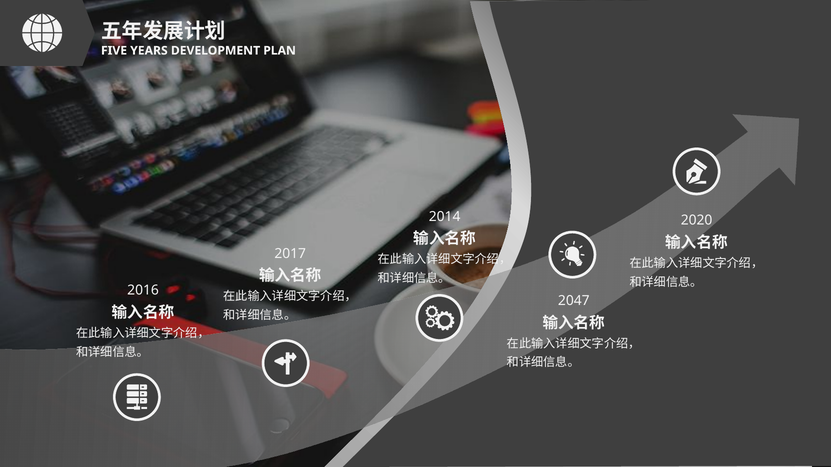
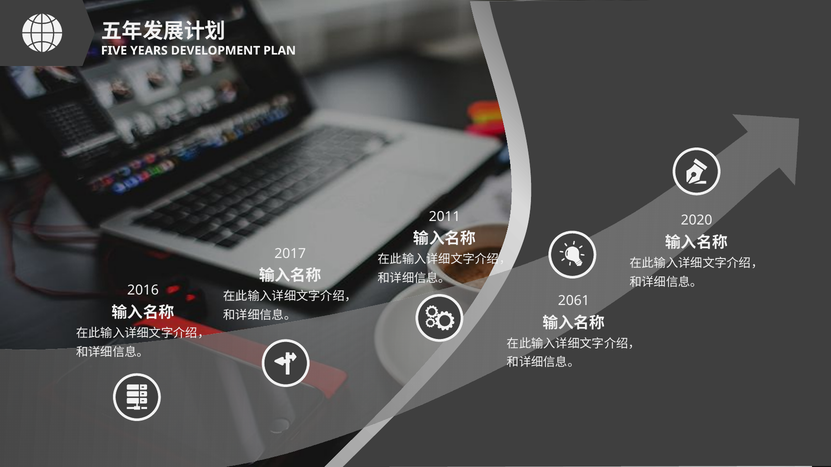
2014: 2014 -> 2011
2047: 2047 -> 2061
